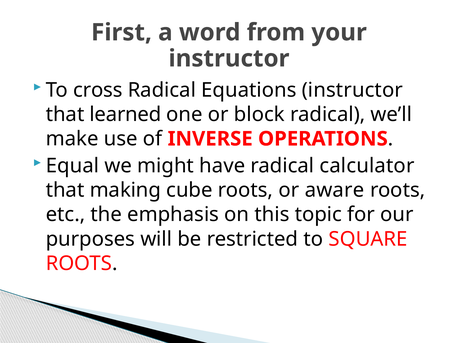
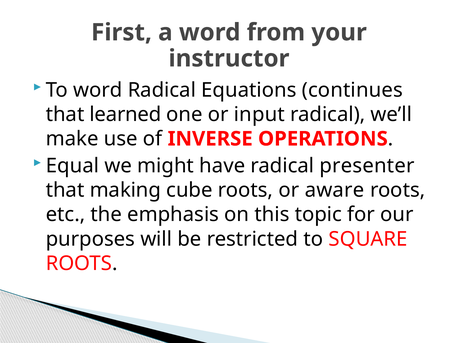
To cross: cross -> word
Equations instructor: instructor -> continues
block: block -> input
calculator: calculator -> presenter
